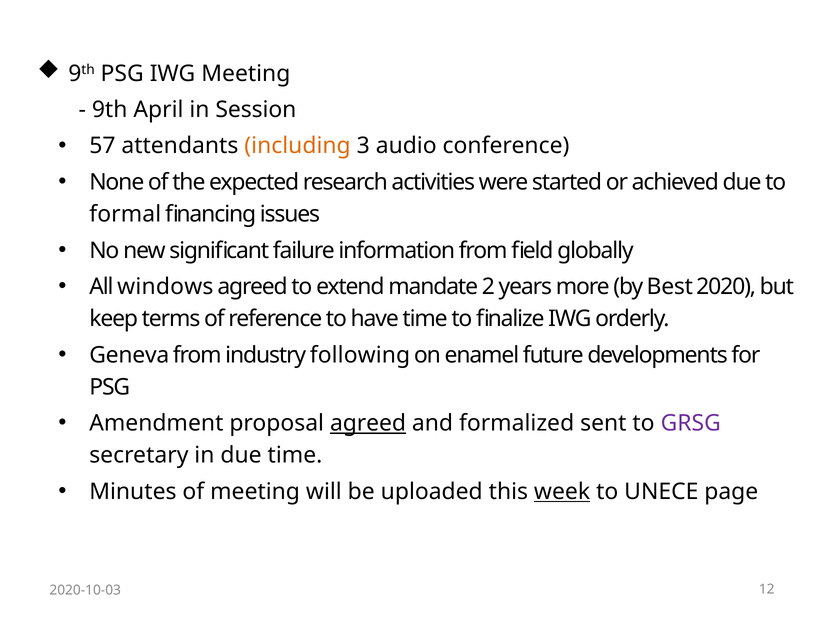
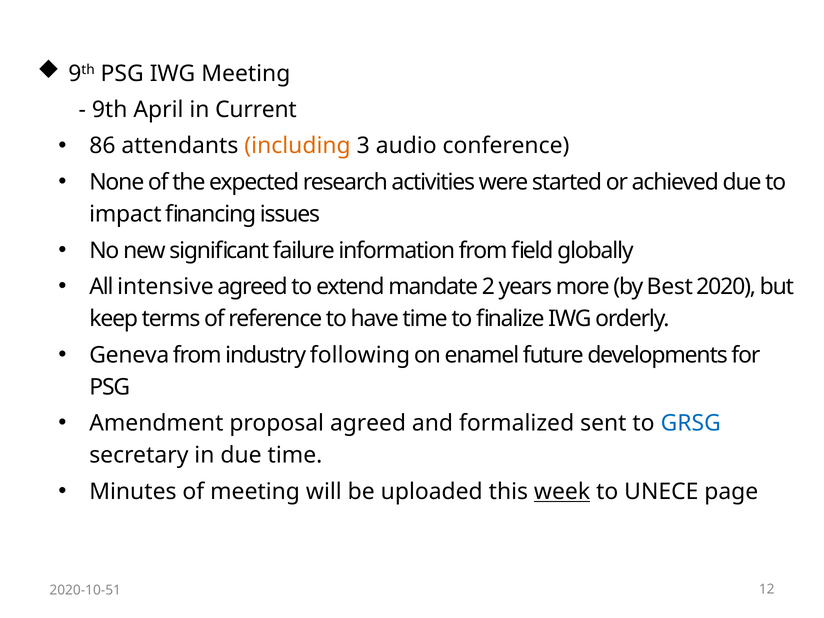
Session: Session -> Current
57: 57 -> 86
formal: formal -> impact
windows: windows -> intensive
agreed at (368, 423) underline: present -> none
GRSG colour: purple -> blue
2020-10-03: 2020-10-03 -> 2020-10-51
